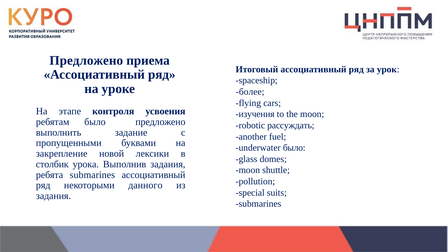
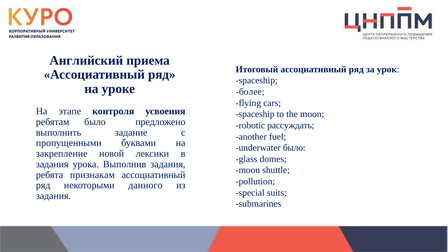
Предложено at (86, 61): Предложено -> Английский
изучения at (255, 114): изучения -> spaceship
столбик at (52, 164): столбик -> задания
ребята submarines: submarines -> признакам
